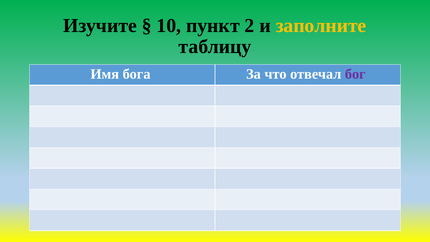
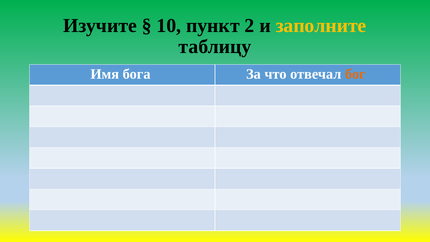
бог colour: purple -> orange
